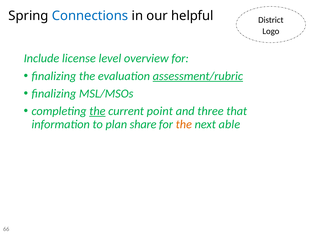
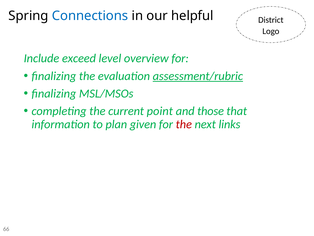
license: license -> exceed
the at (97, 111) underline: present -> none
three: three -> those
share: share -> given
the at (184, 124) colour: orange -> red
able: able -> links
